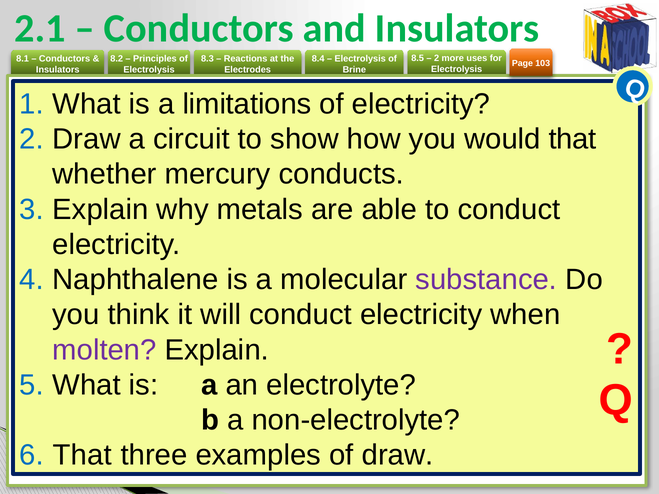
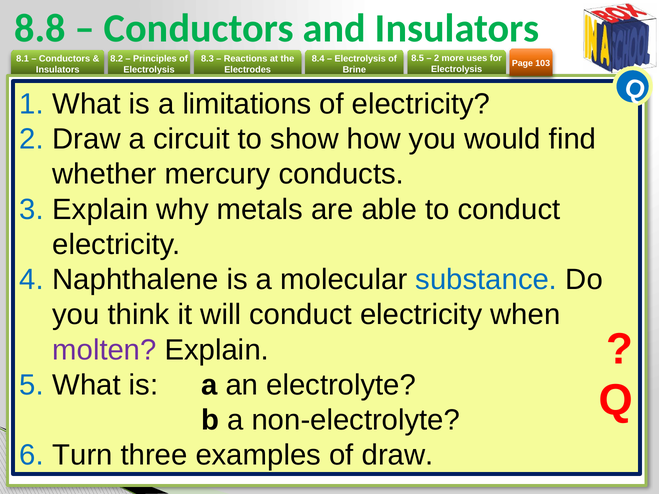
2.1: 2.1 -> 8.8
would that: that -> find
substance colour: purple -> blue
That at (82, 456): That -> Turn
